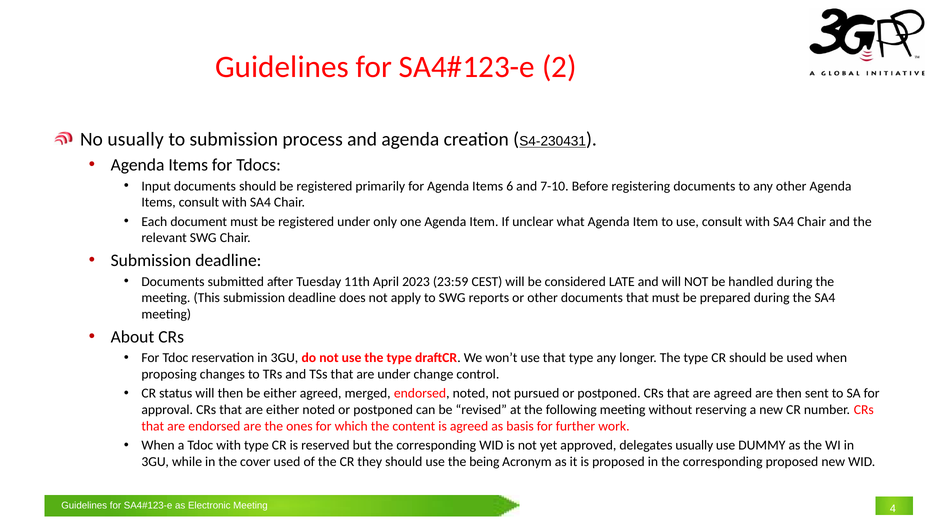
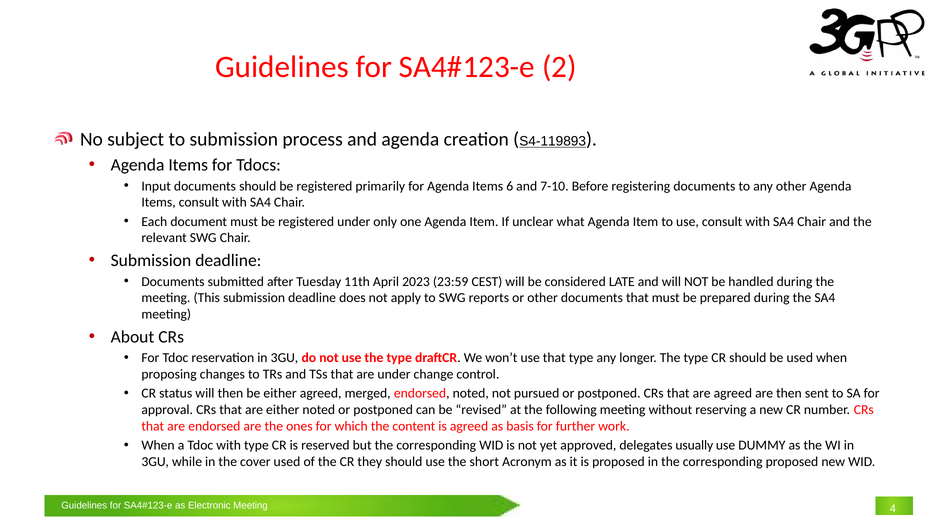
No usually: usually -> subject
S4-230431: S4-230431 -> S4-119893
being: being -> short
